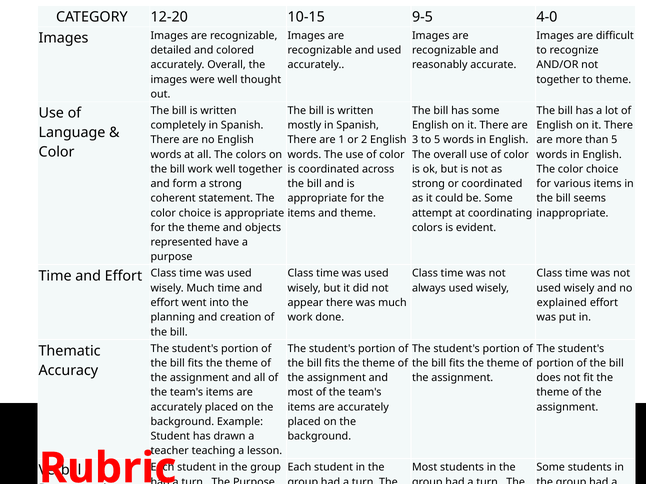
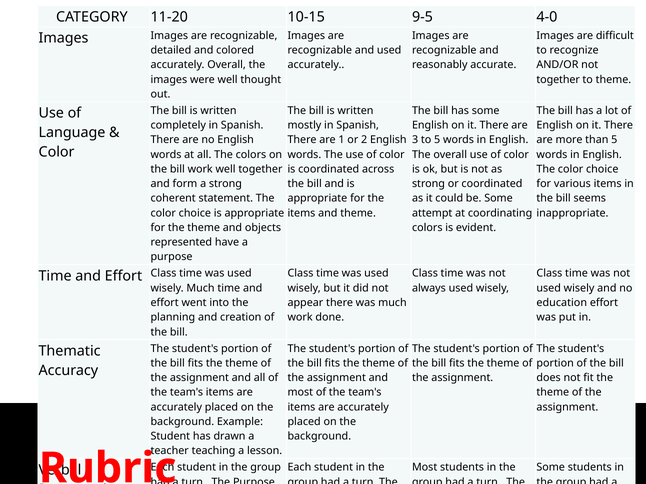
12-20: 12-20 -> 11-20
explained at (562, 303): explained -> education
